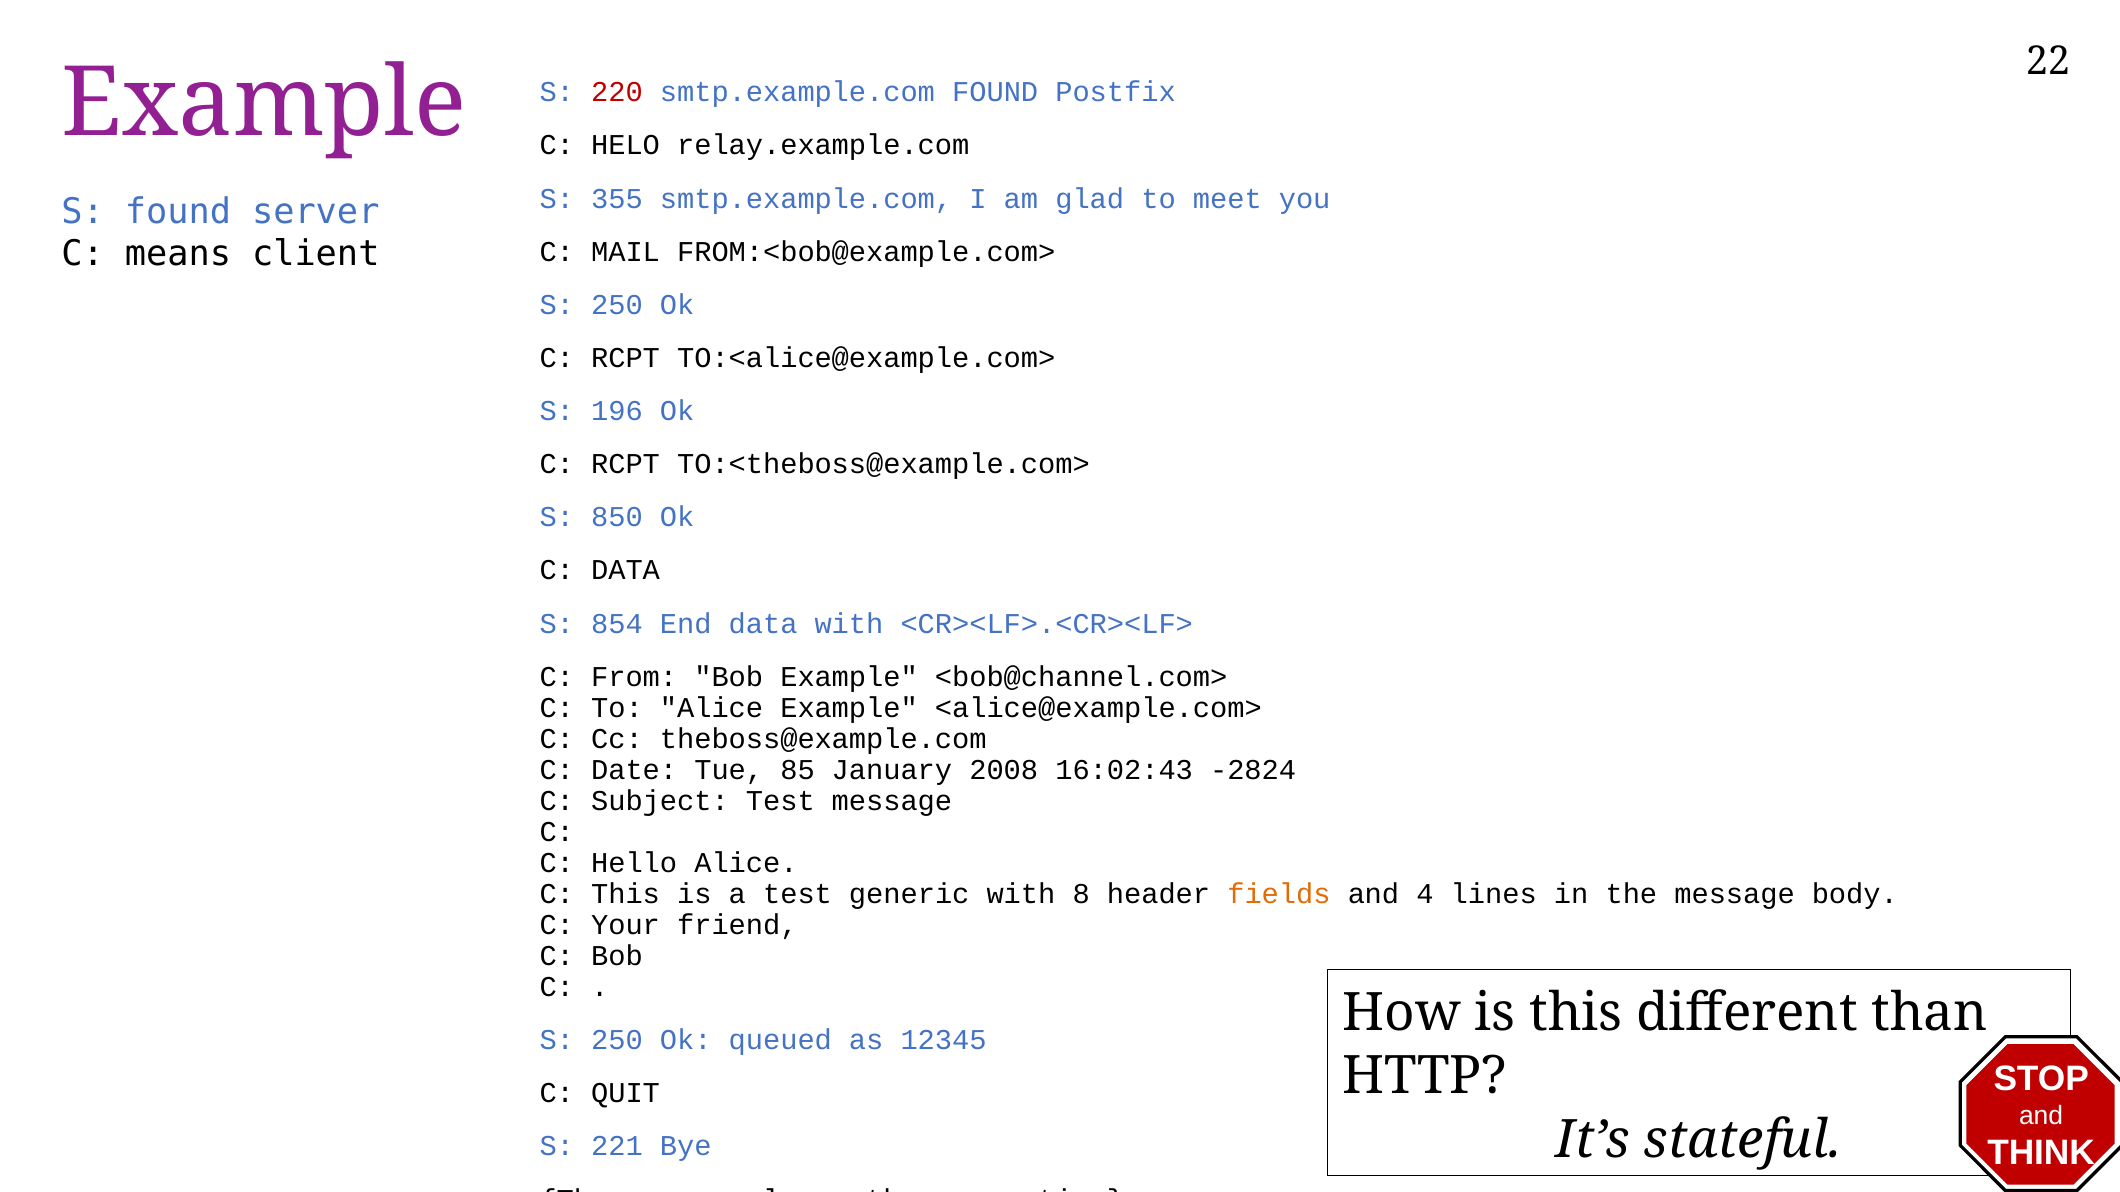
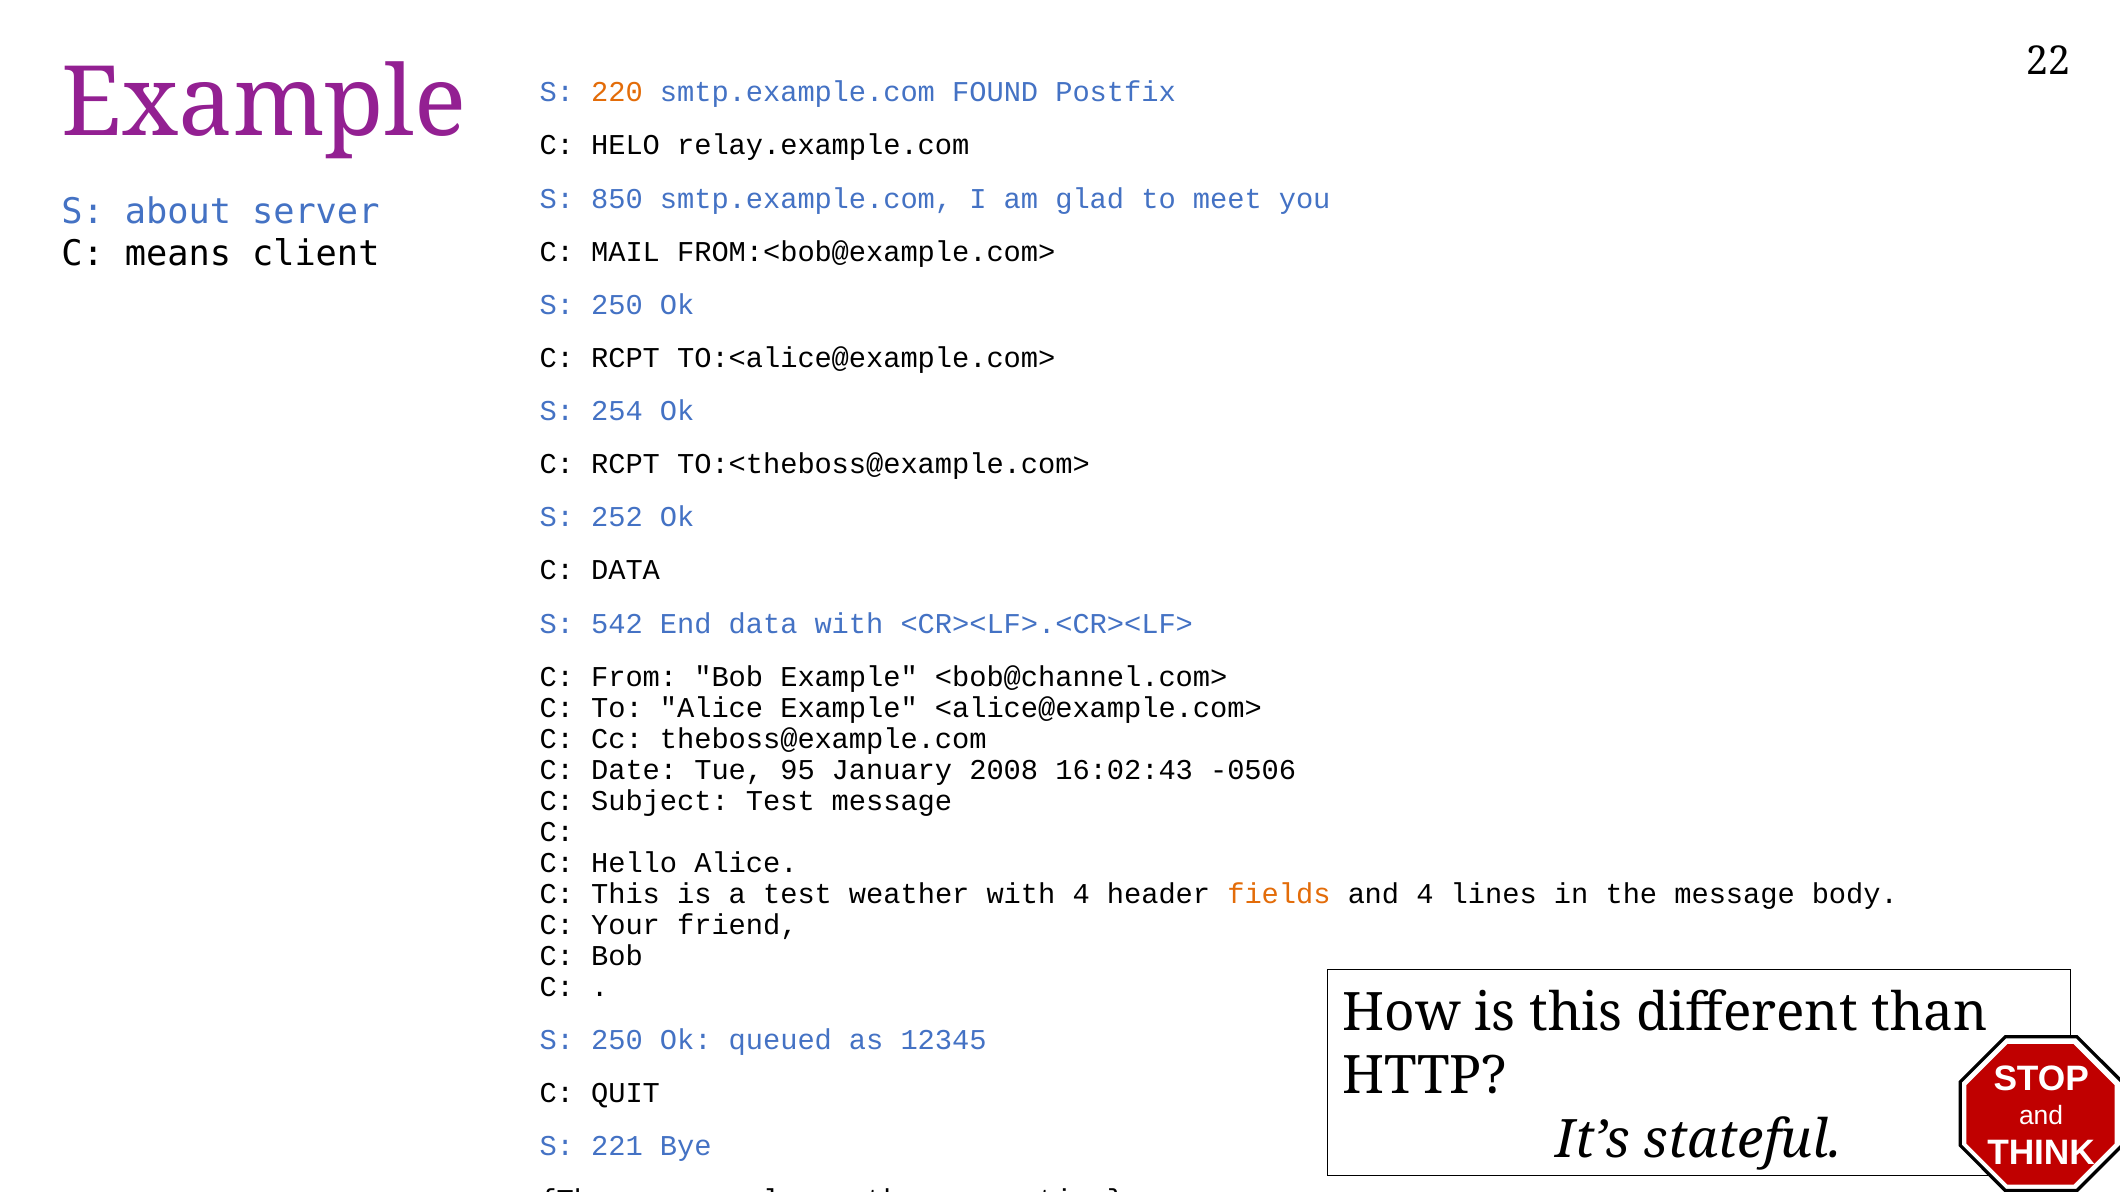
220 colour: red -> orange
355: 355 -> 850
S found: found -> about
196: 196 -> 254
850: 850 -> 252
854: 854 -> 542
85: 85 -> 95
-2824: -2824 -> -0506
generic: generic -> weather
with 8: 8 -> 4
